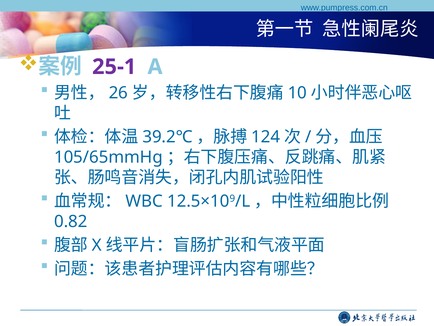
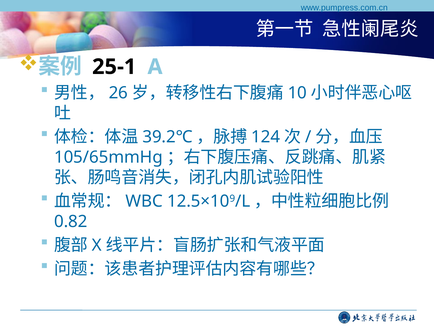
25-1 colour: purple -> black
